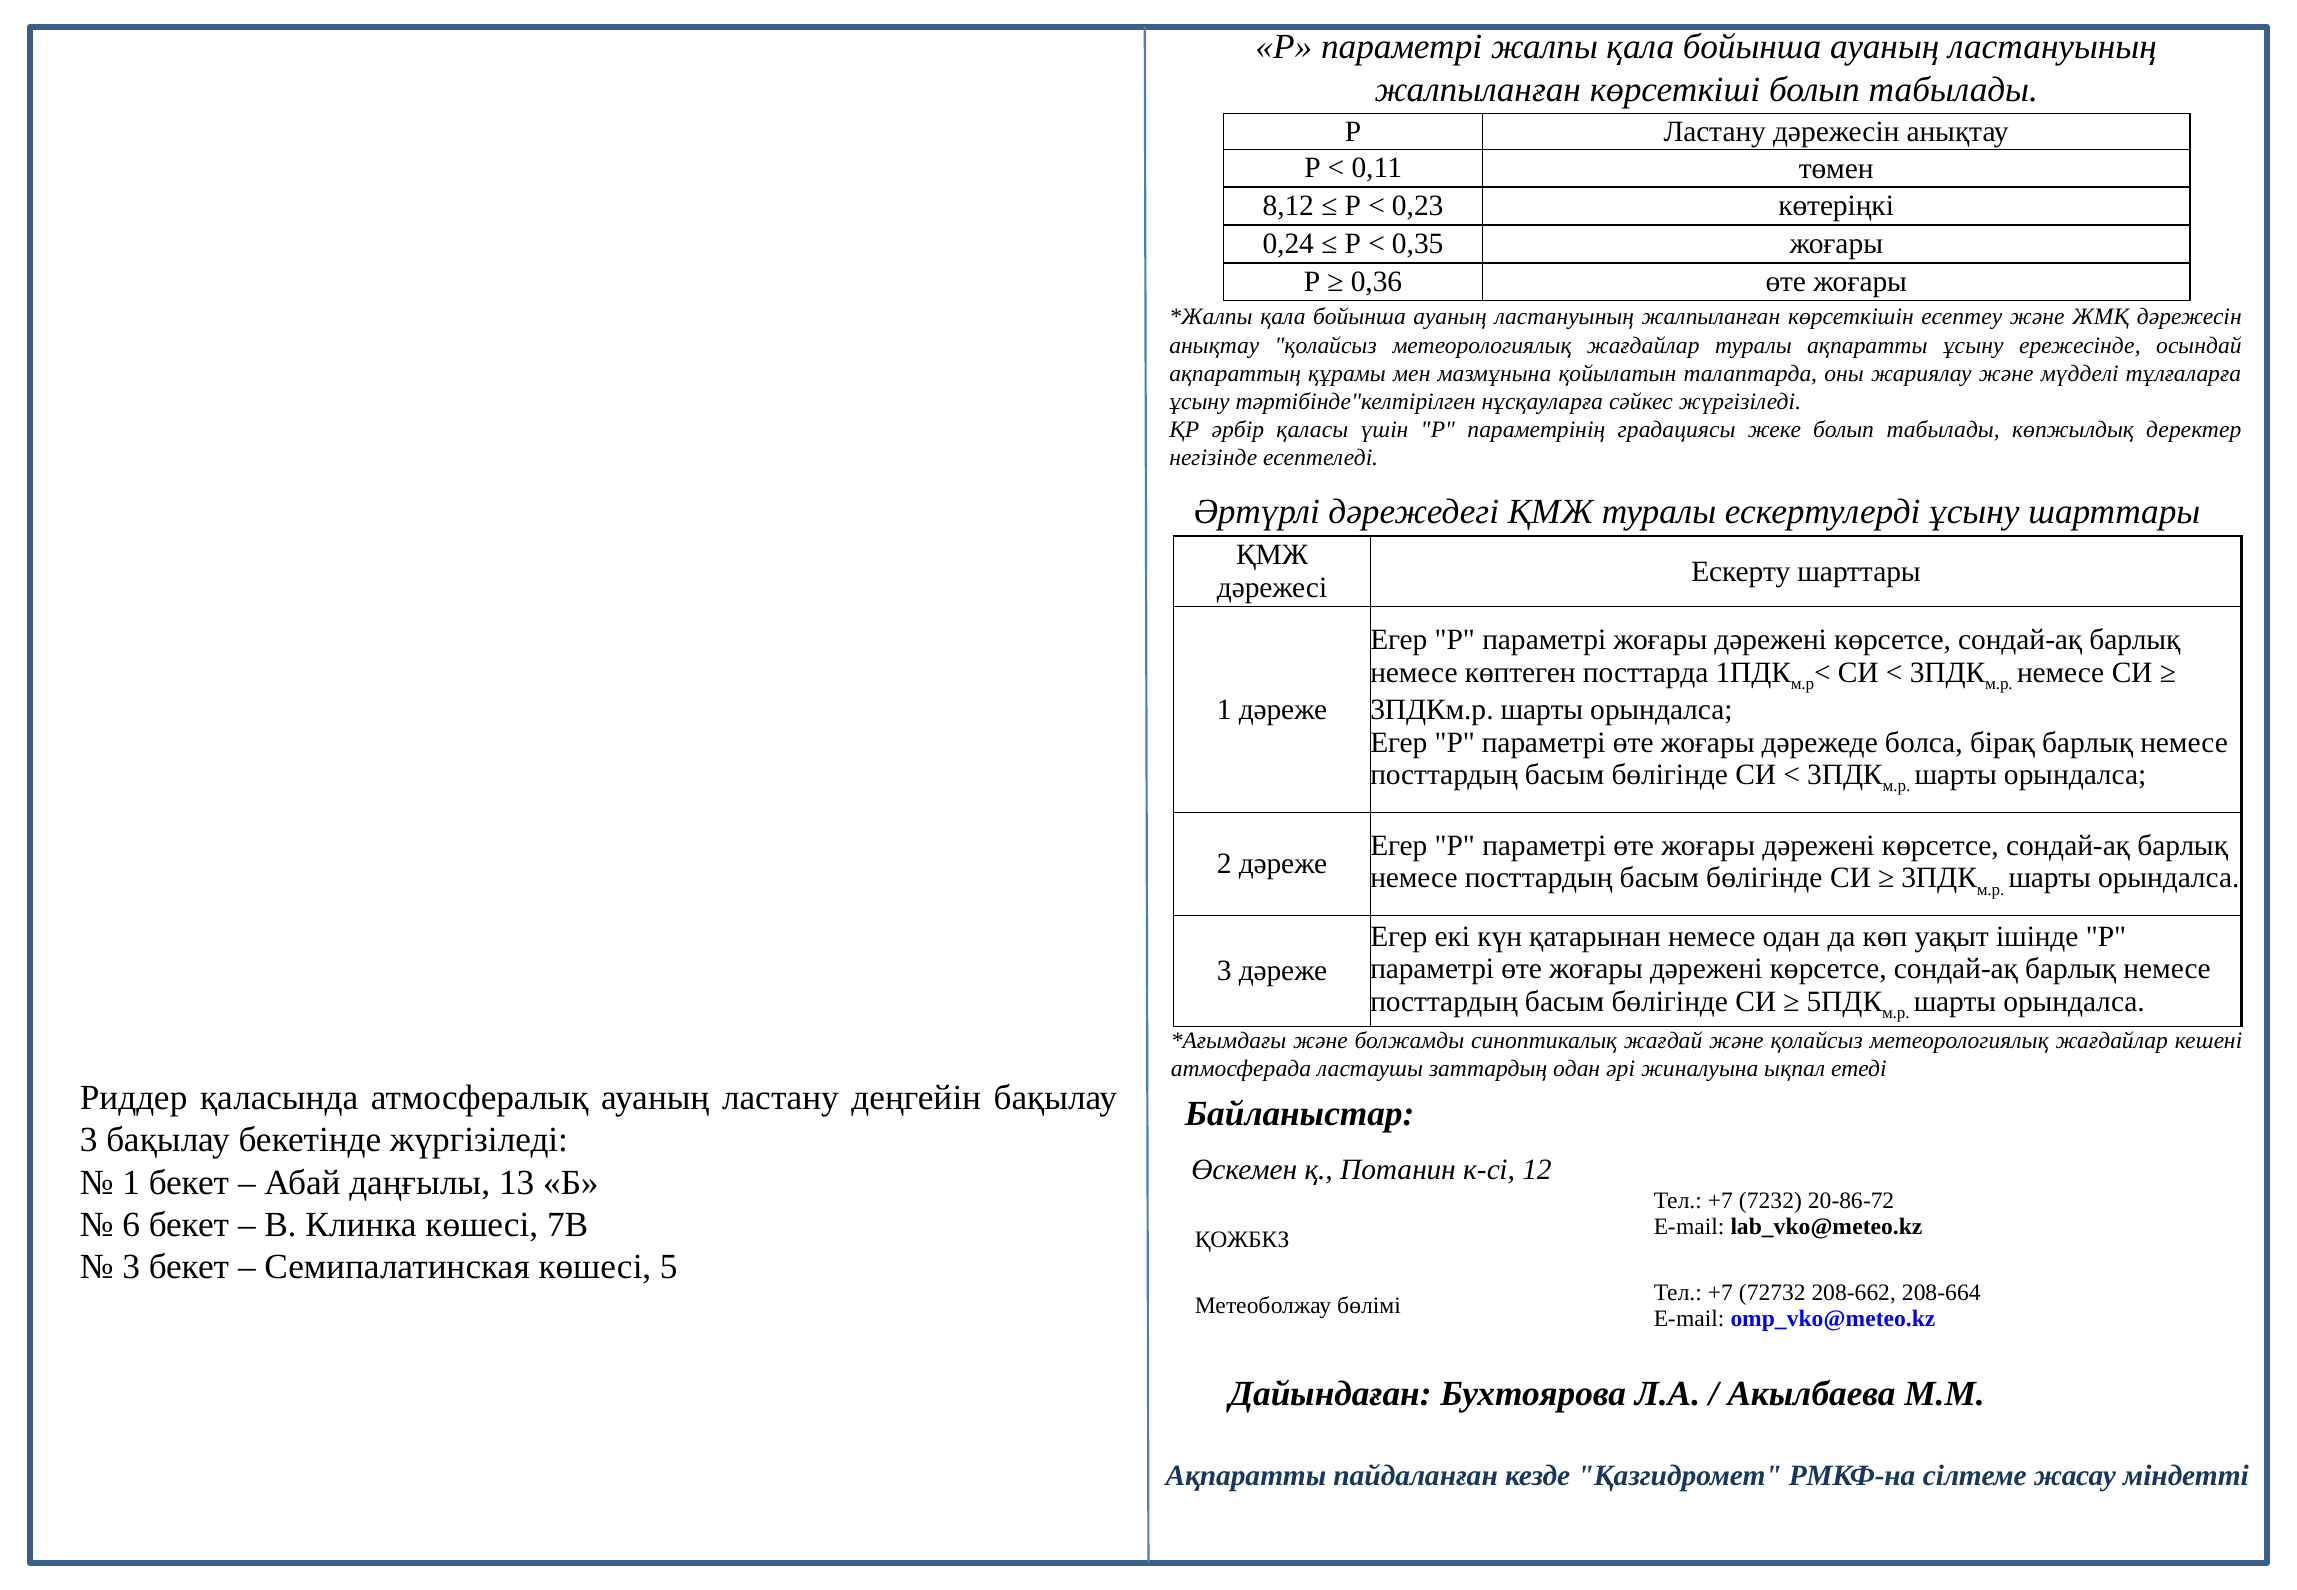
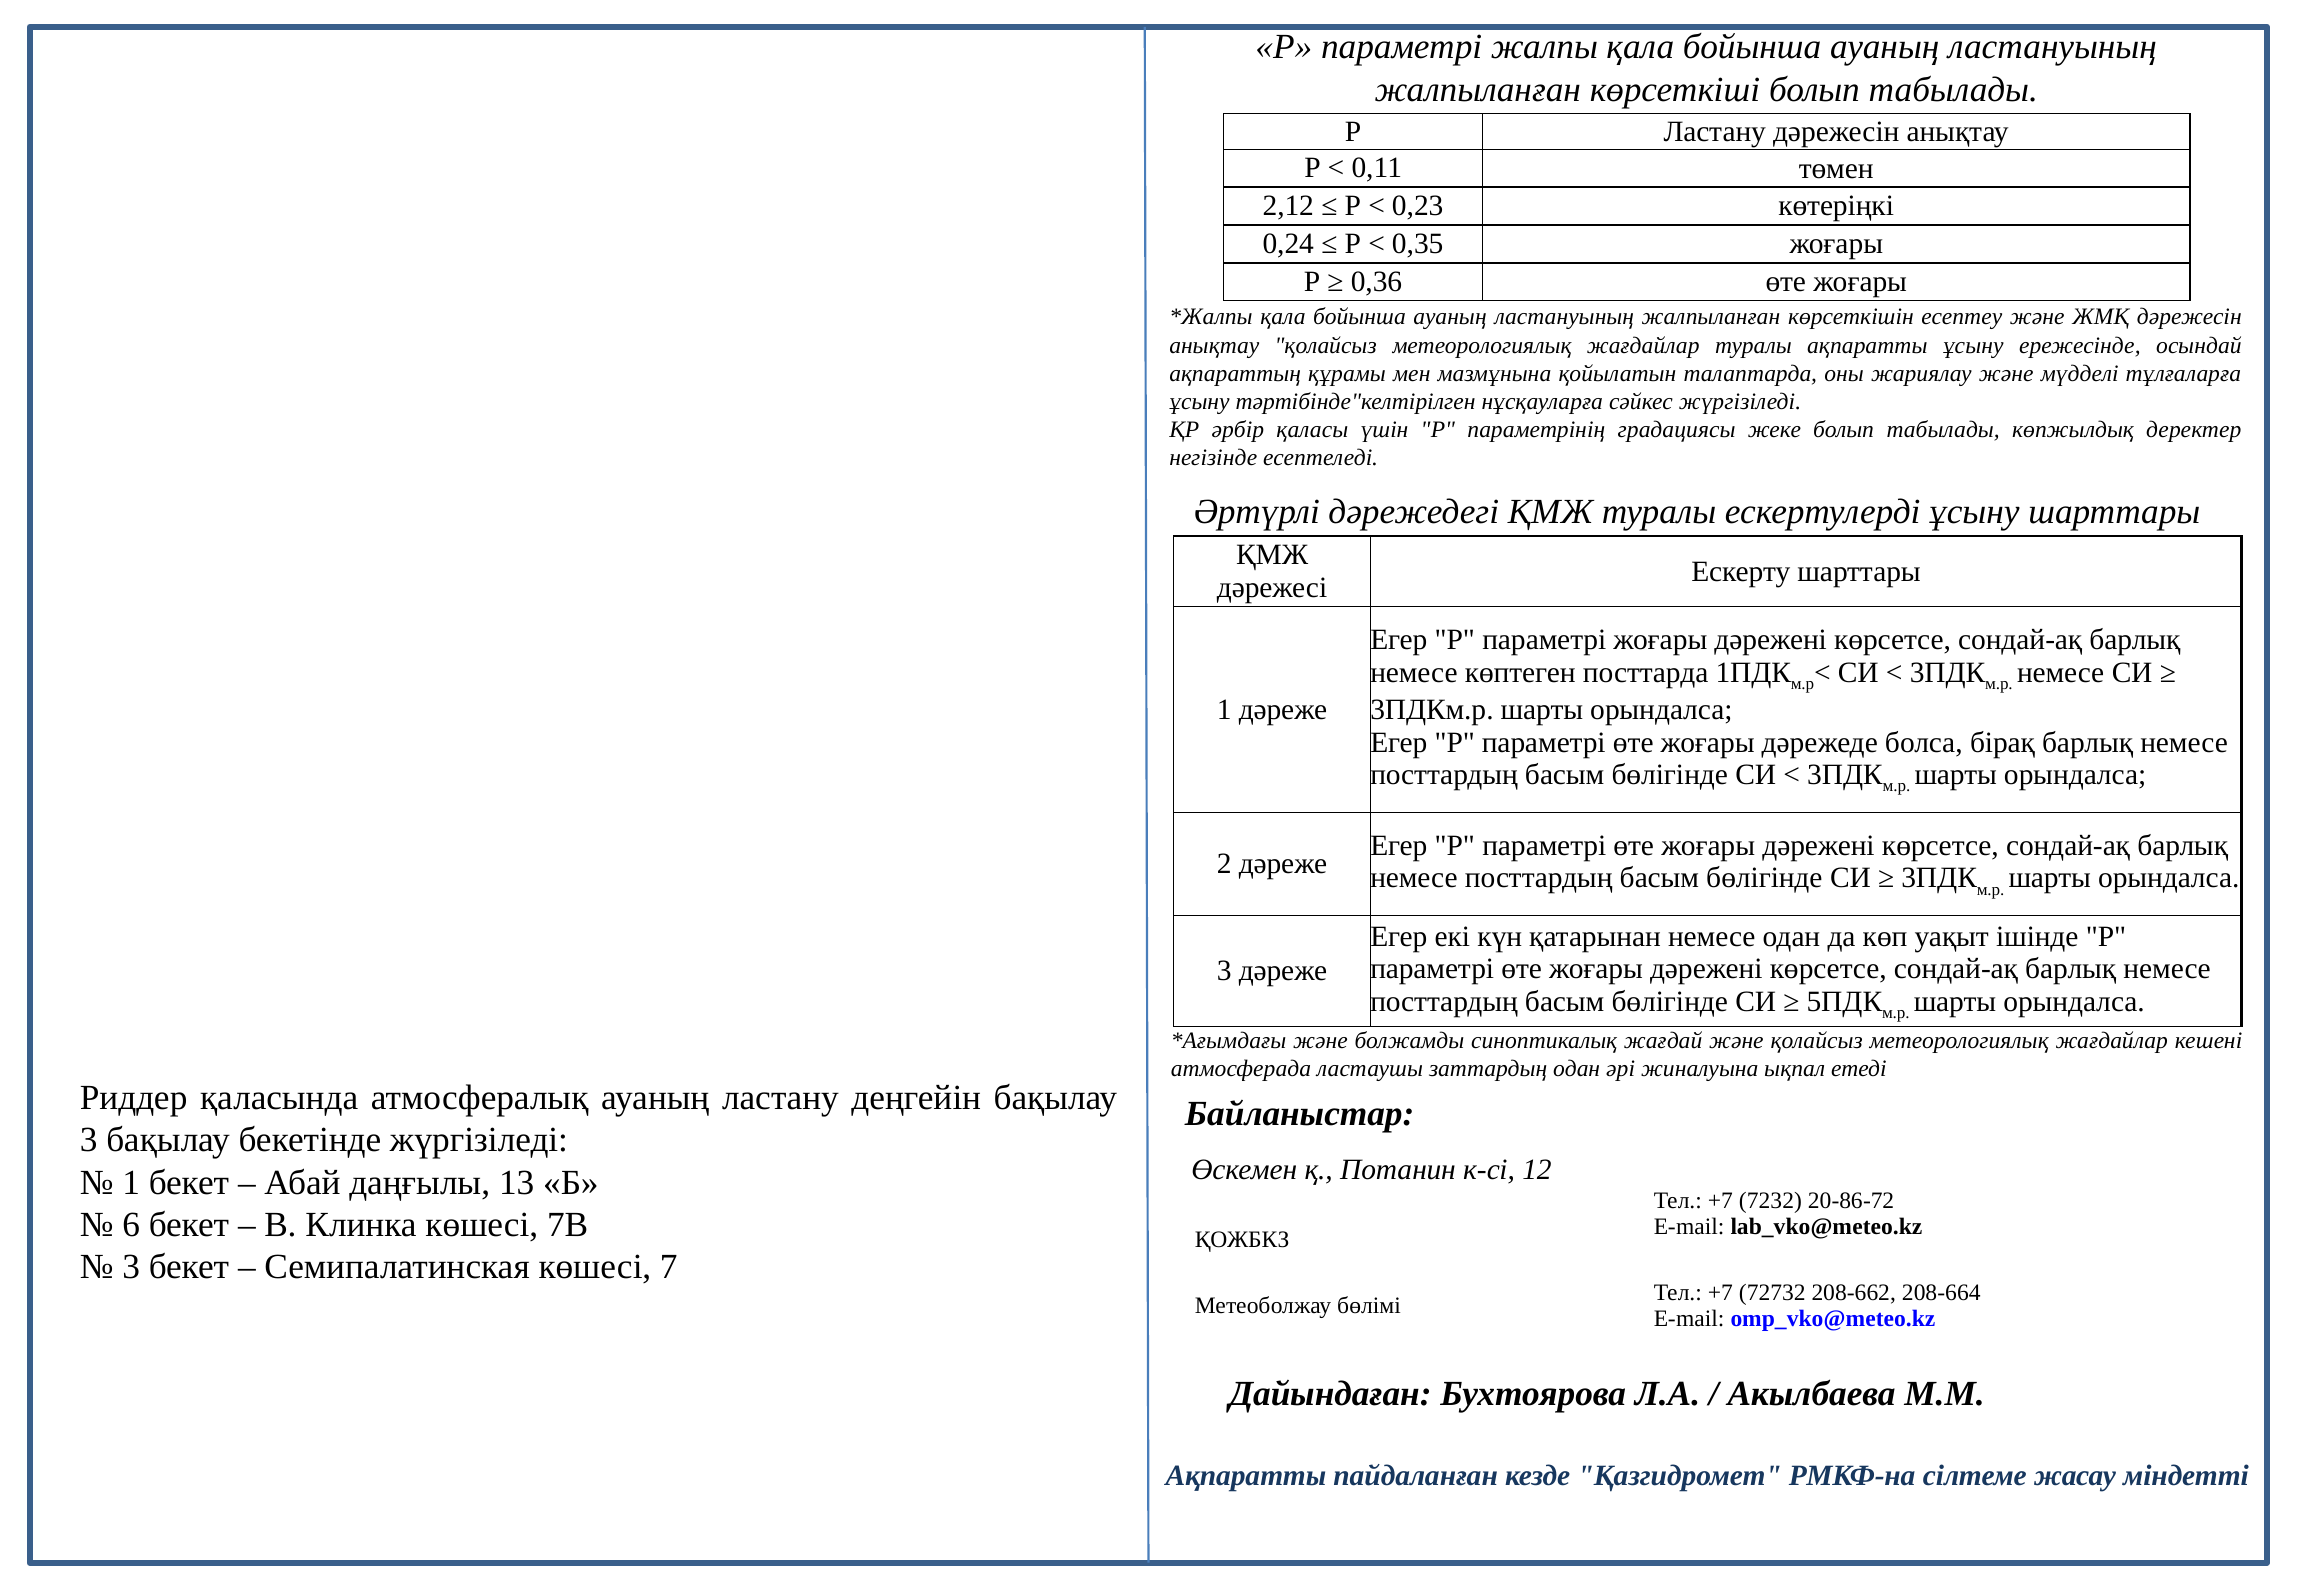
8,12: 8,12 -> 2,12
5: 5 -> 7
